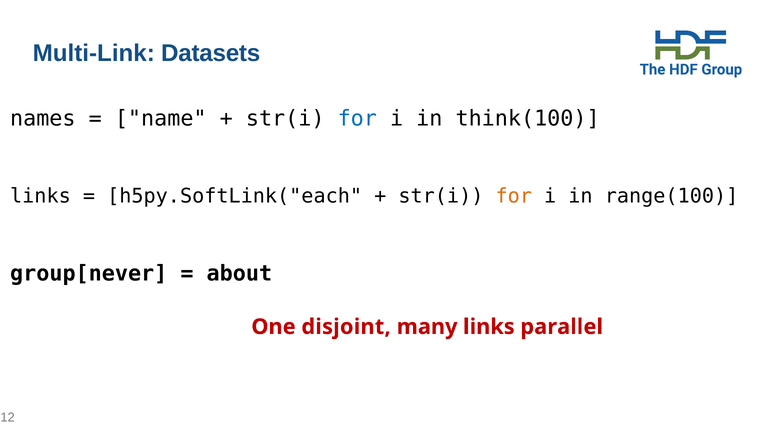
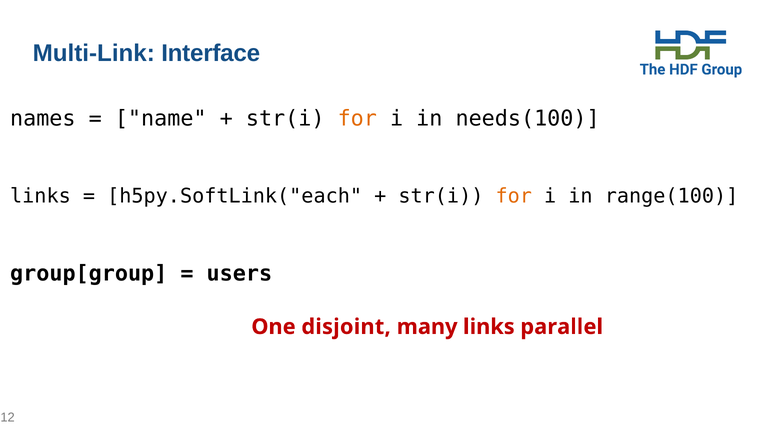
Datasets: Datasets -> Interface
for at (357, 119) colour: blue -> orange
think(100: think(100 -> needs(100
group[never: group[never -> group[group
about: about -> users
